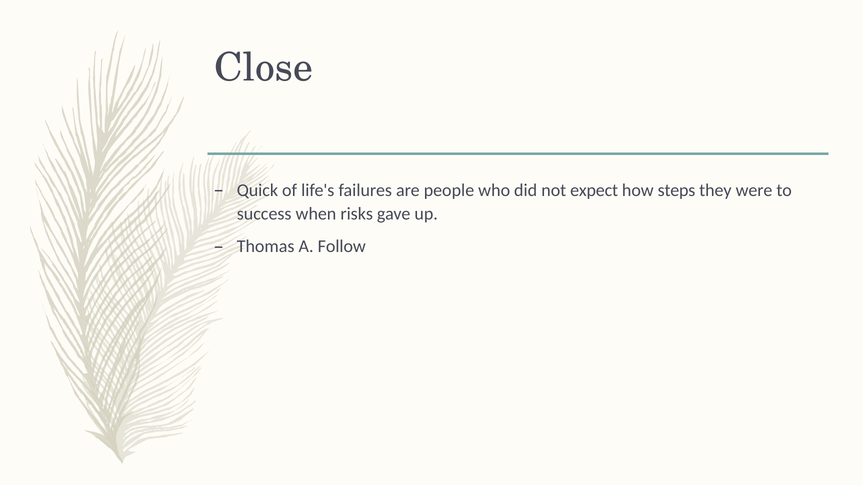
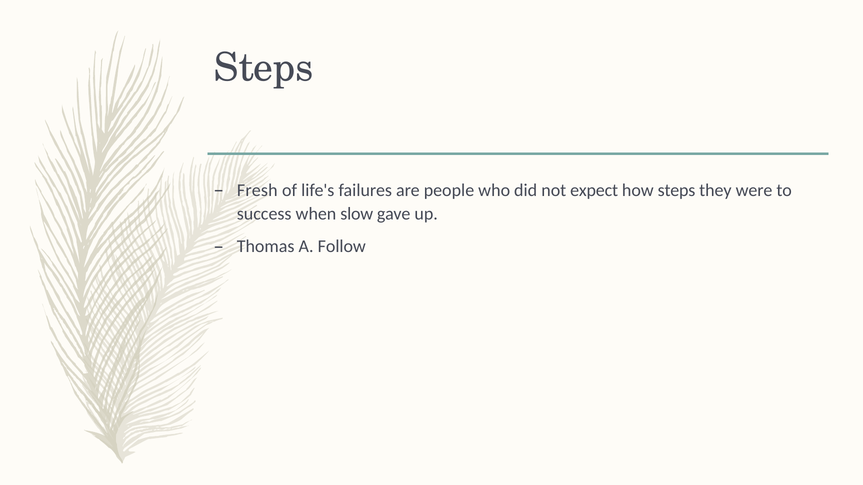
Close at (264, 68): Close -> Steps
Quick: Quick -> Fresh
risks: risks -> slow
